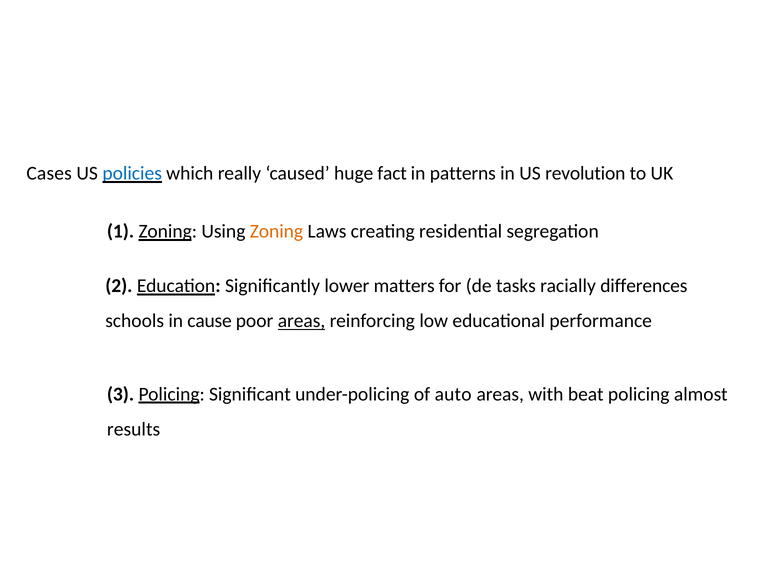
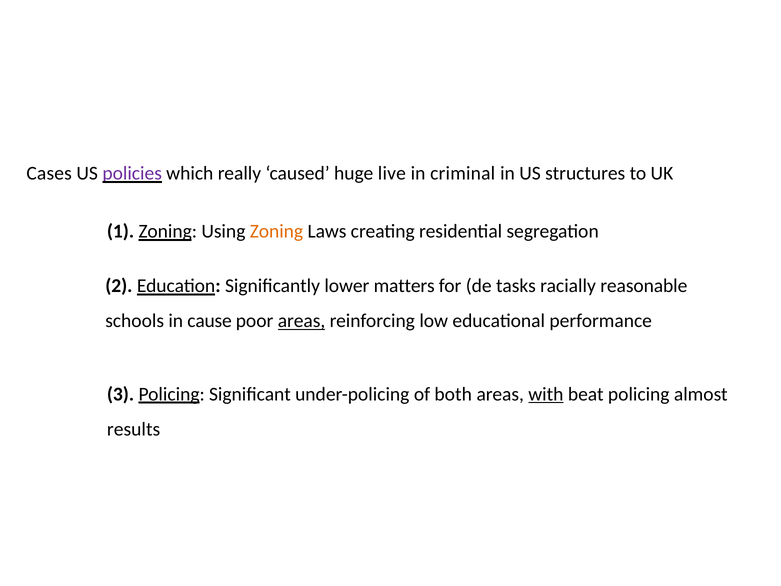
policies colour: blue -> purple
fact: fact -> live
patterns: patterns -> criminal
revolution: revolution -> structures
differences: differences -> reasonable
auto: auto -> both
with underline: none -> present
